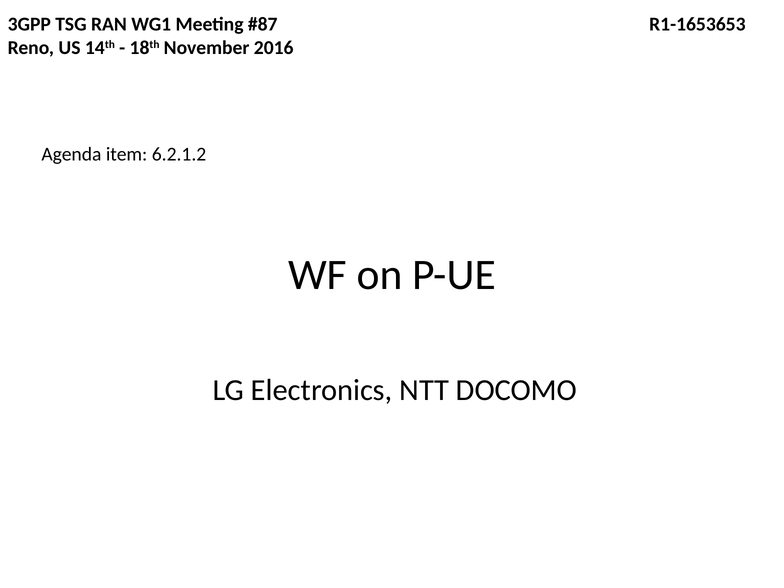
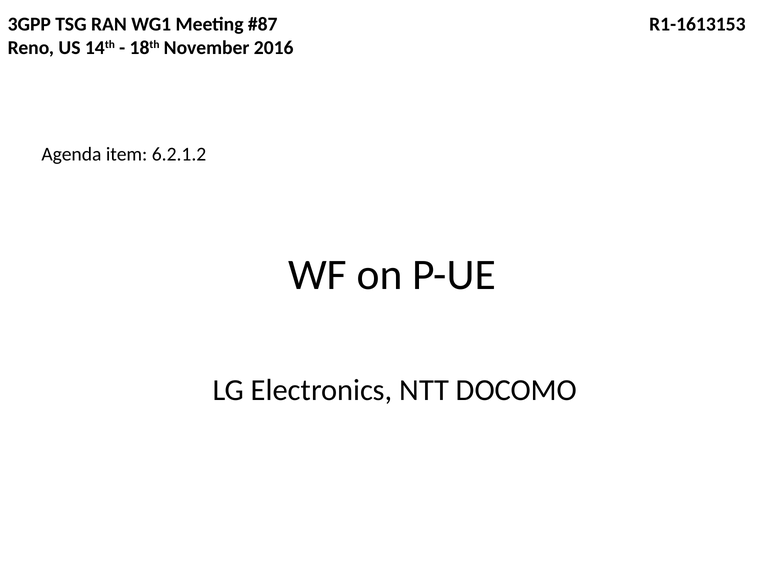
R1-1653653: R1-1653653 -> R1-1613153
